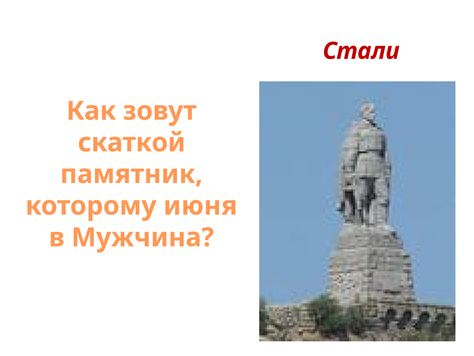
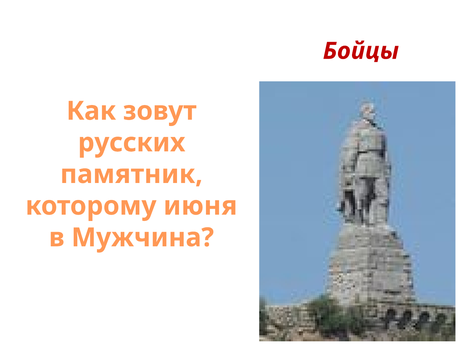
Стали: Стали -> Бойцы
скаткой: скаткой -> русских
